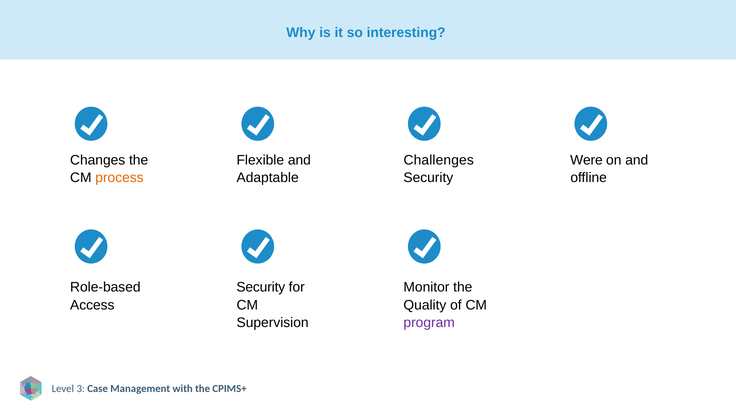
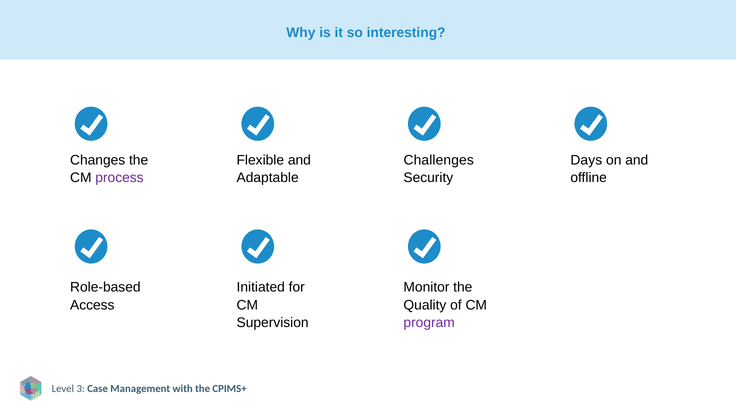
Were: Were -> Days
process colour: orange -> purple
Security at (261, 287): Security -> Initiated
